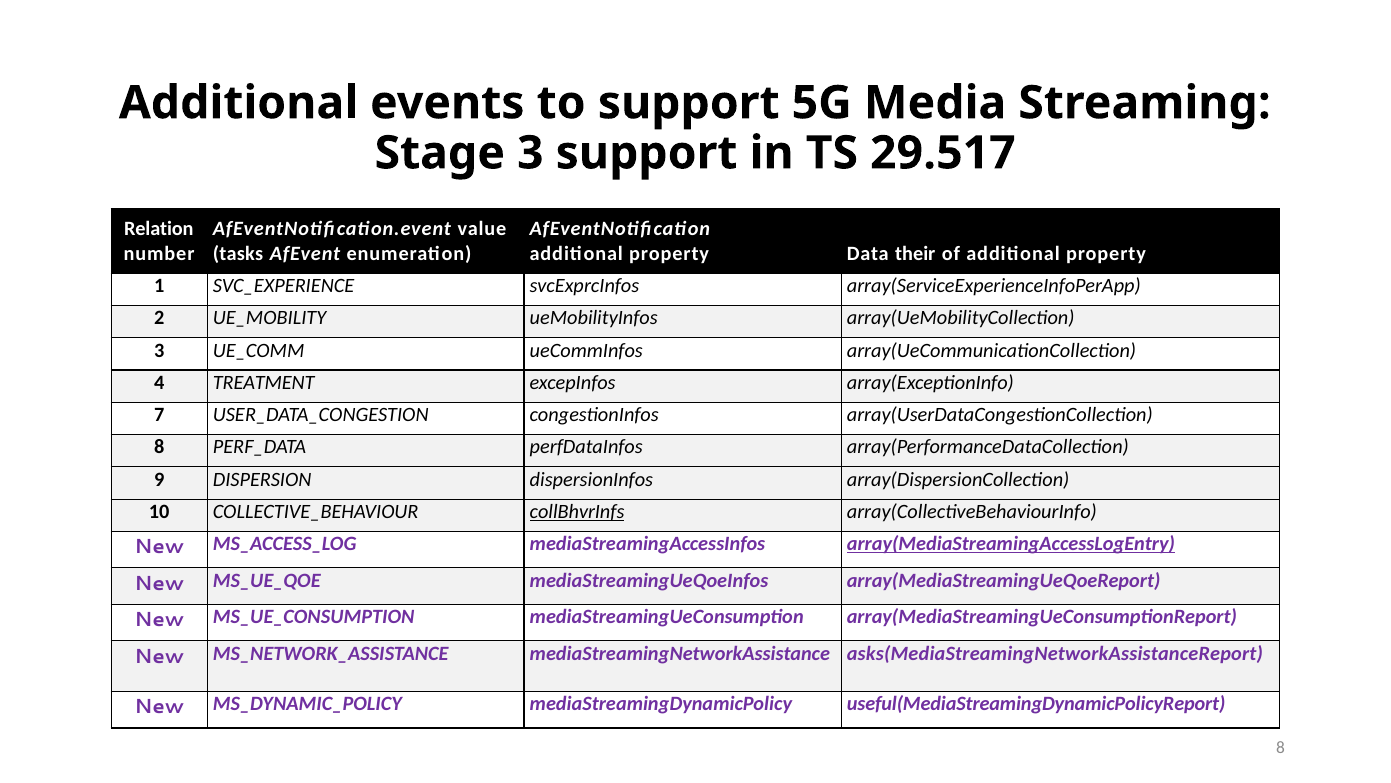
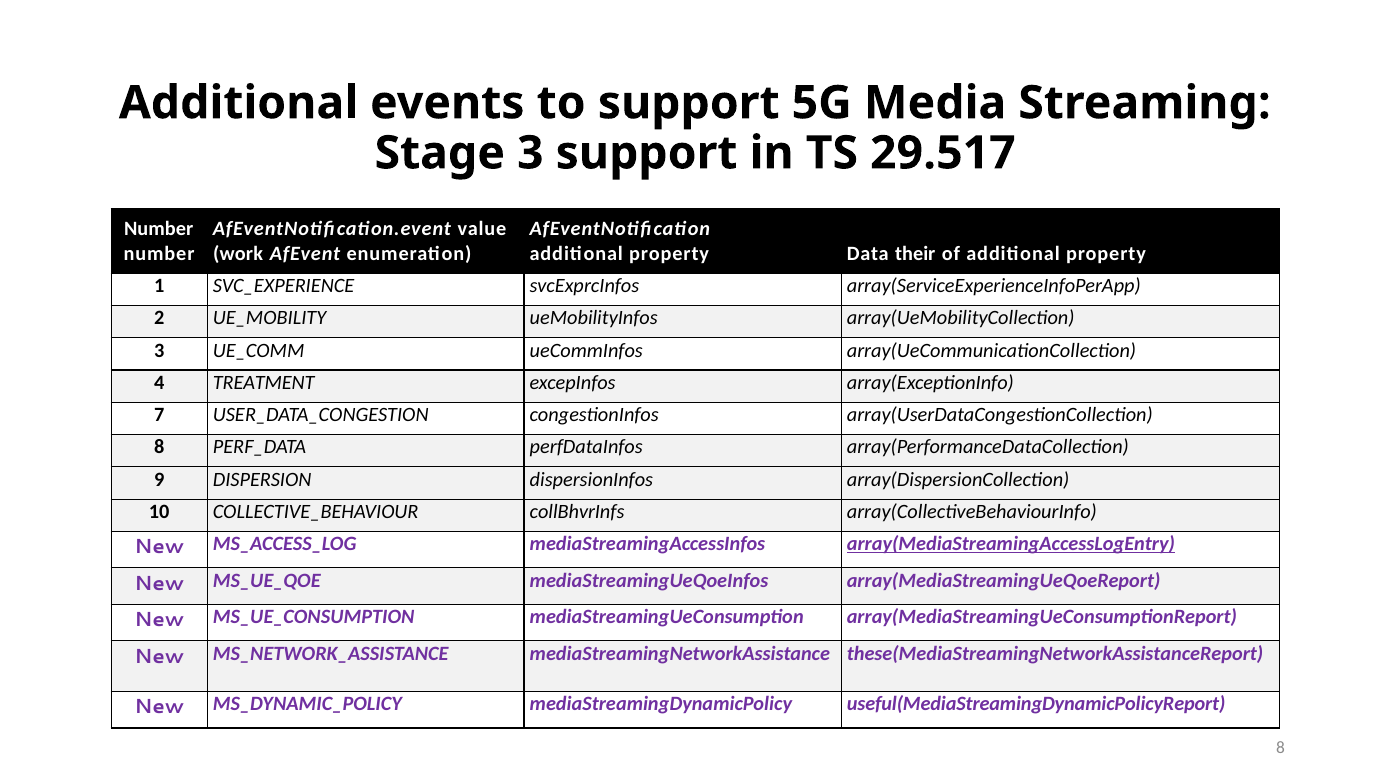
Relation at (159, 229): Relation -> Number
tasks: tasks -> work
collBhvrInfs underline: present -> none
asks(MediaStreamingNetworkAssistanceReport: asks(MediaStreamingNetworkAssistanceReport -> these(MediaStreamingNetworkAssistanceReport
